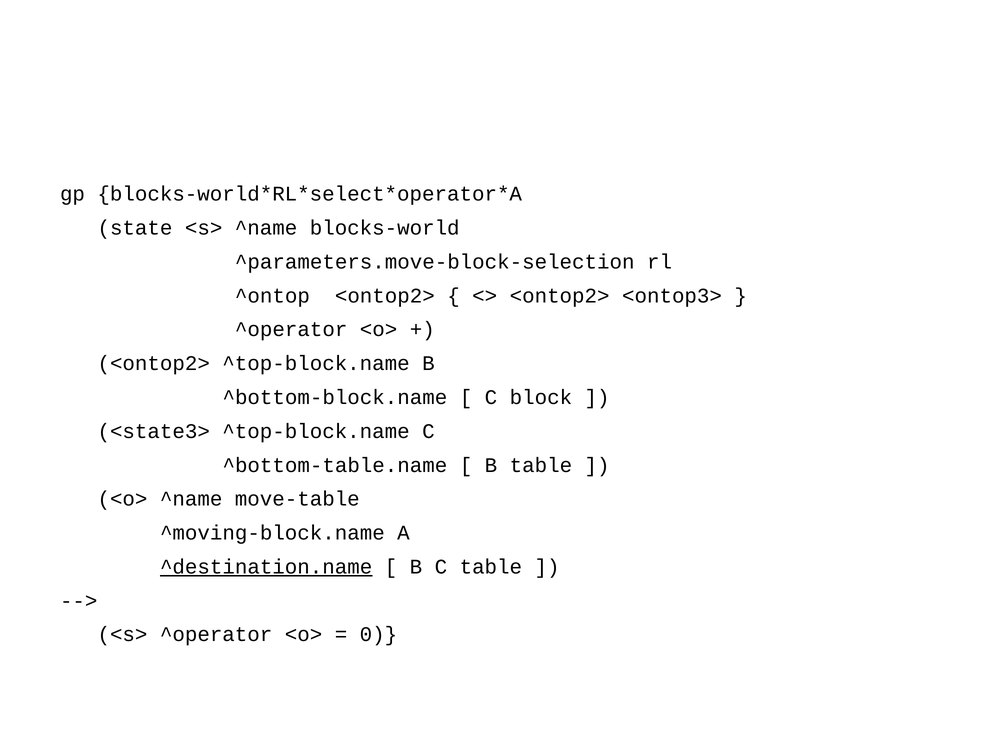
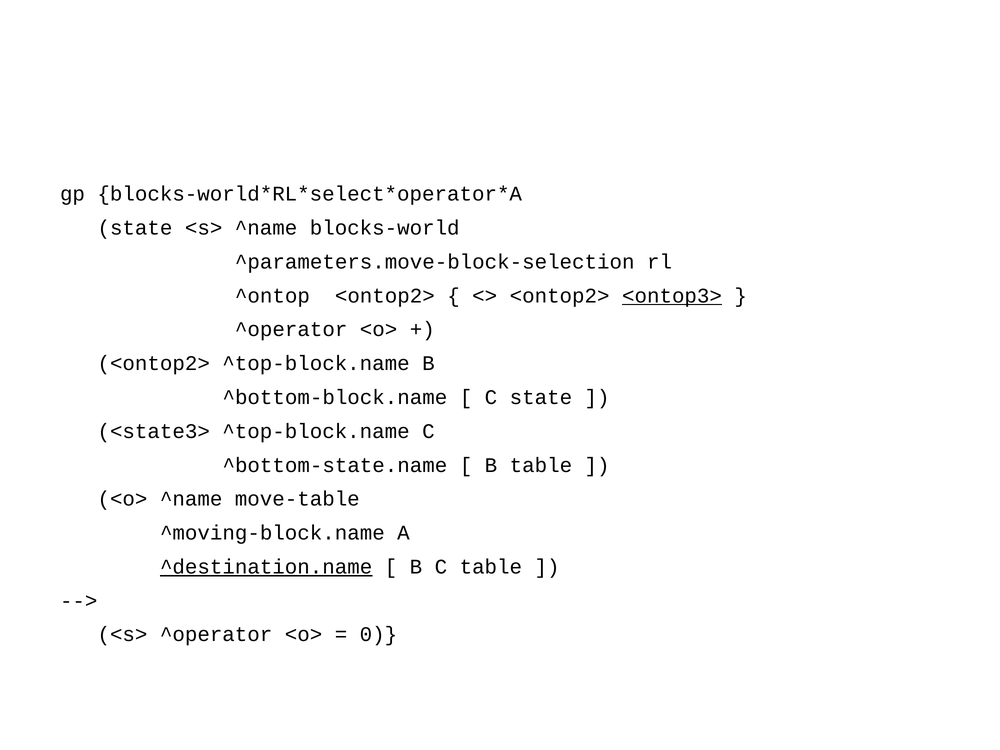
<ontop3> underline: none -> present
C block: block -> state
^bottom-table.name: ^bottom-table.name -> ^bottom-state.name
